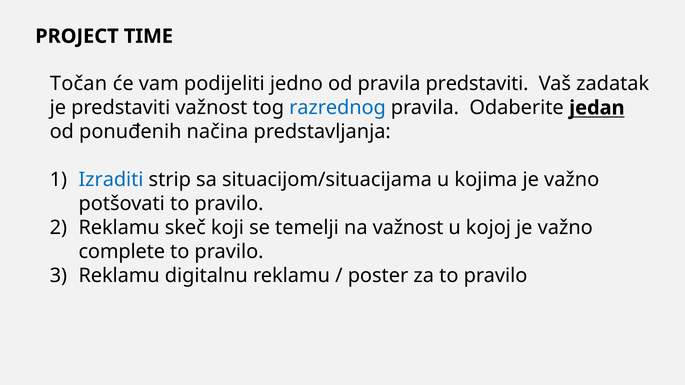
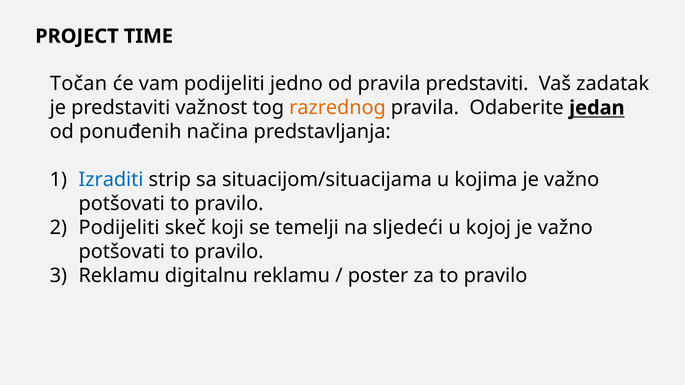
razrednog colour: blue -> orange
Reklamu at (119, 228): Reklamu -> Podijeliti
na važnost: važnost -> sljedeći
complete at (122, 252): complete -> potšovati
